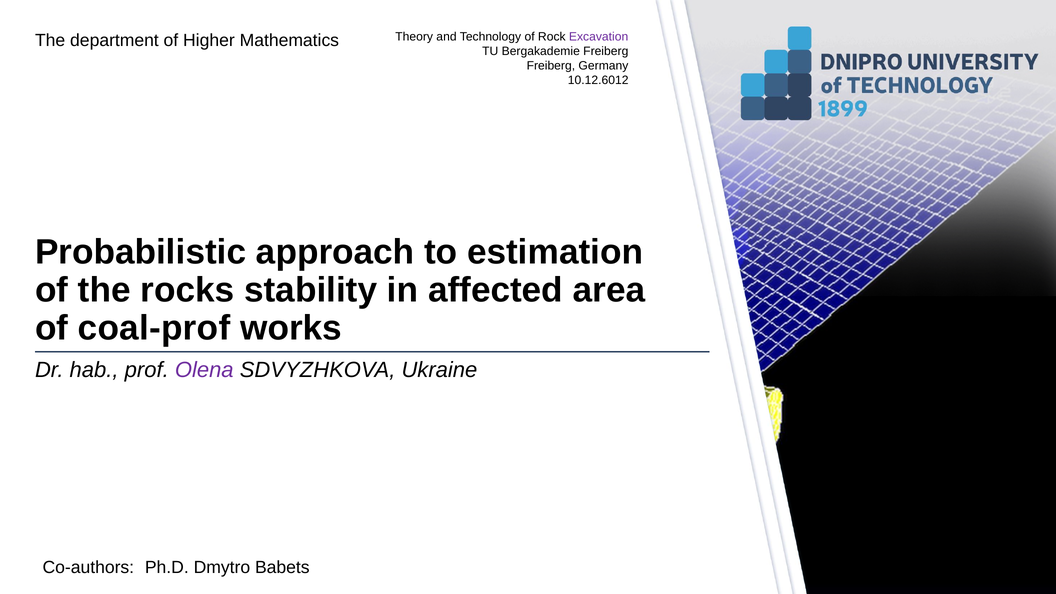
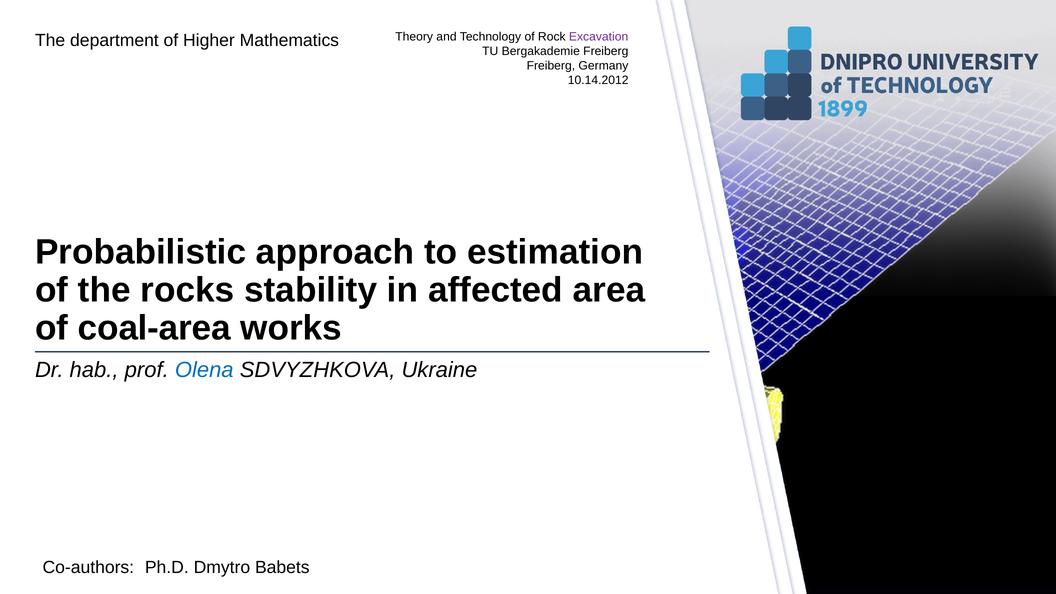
10.12.6012: 10.12.6012 -> 10.14.2012
coal-prof: coal-prof -> coal-area
Olena colour: purple -> blue
